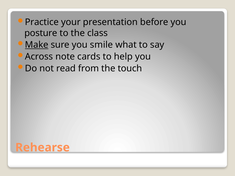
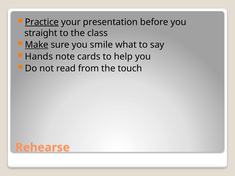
Practice underline: none -> present
posture: posture -> straight
Across: Across -> Hands
